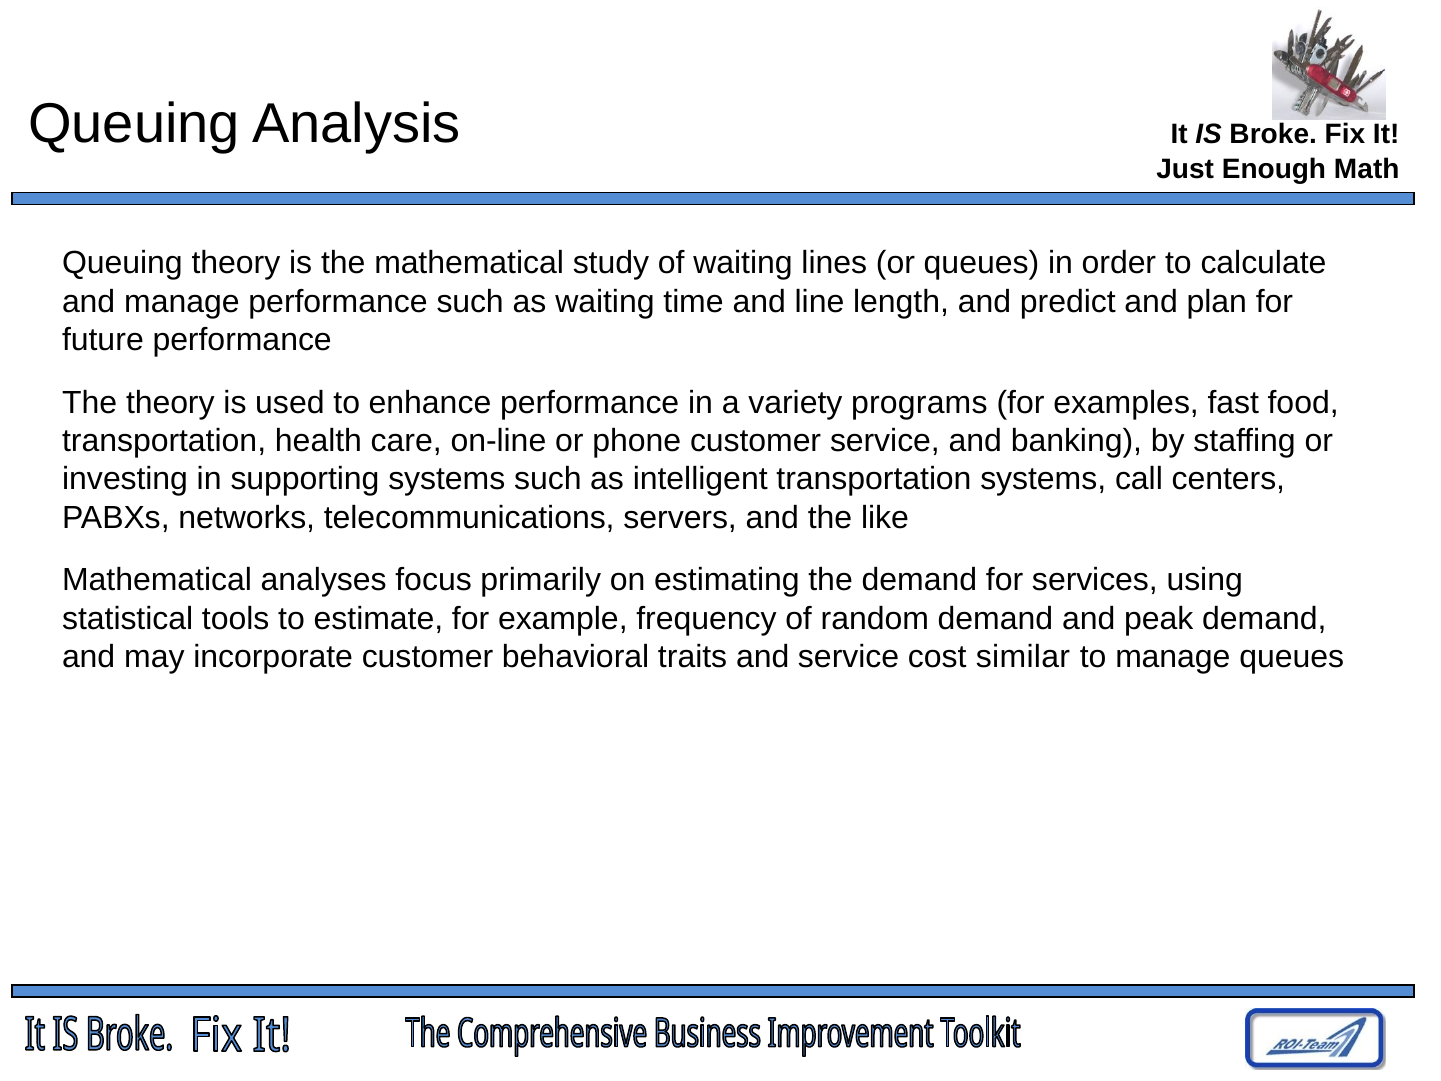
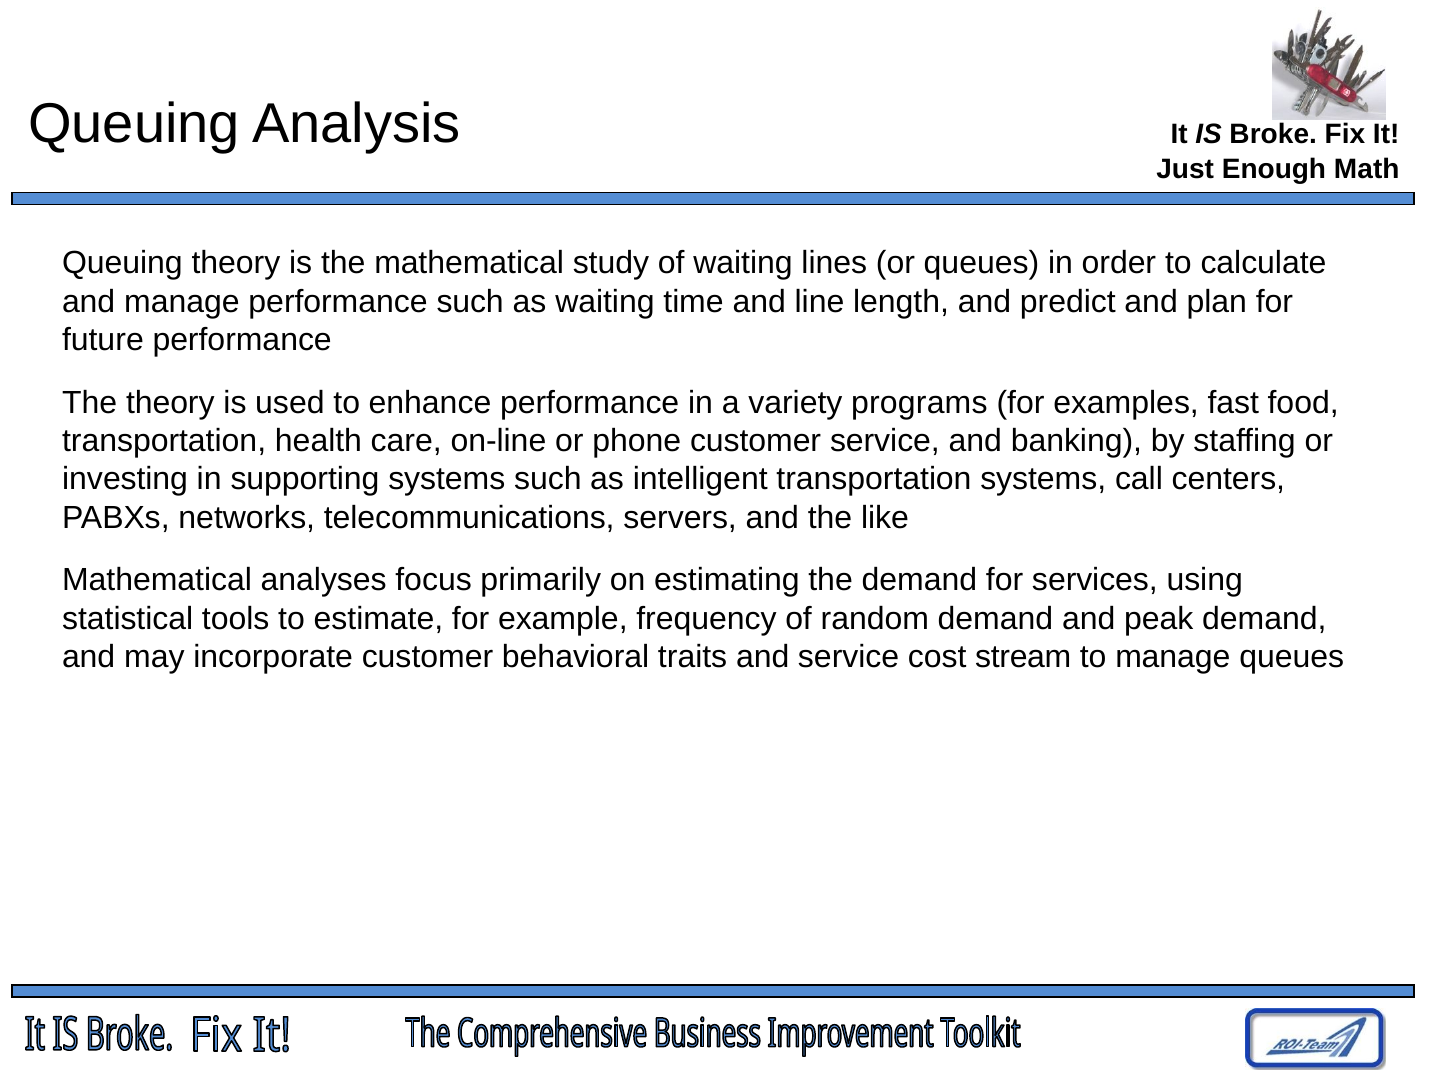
similar: similar -> stream
